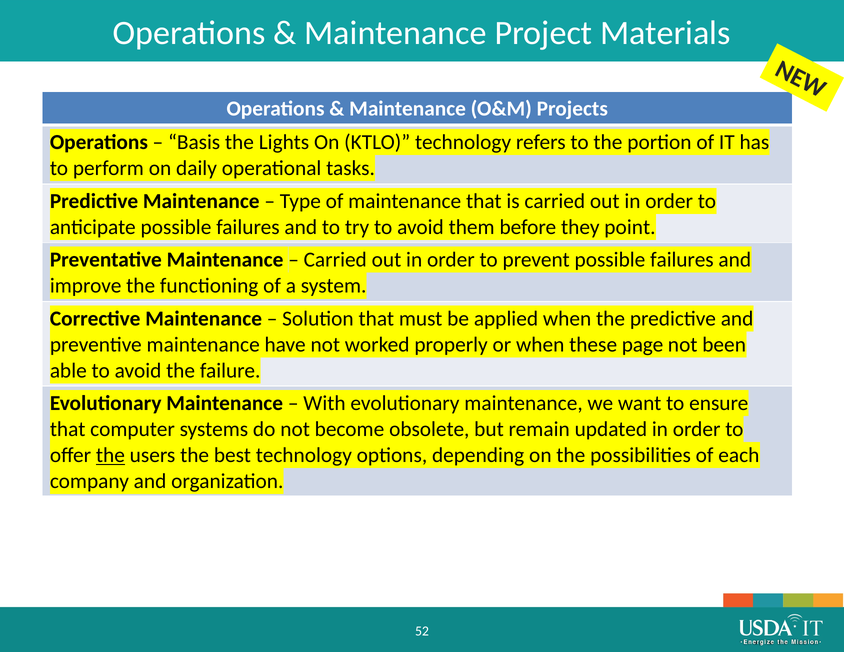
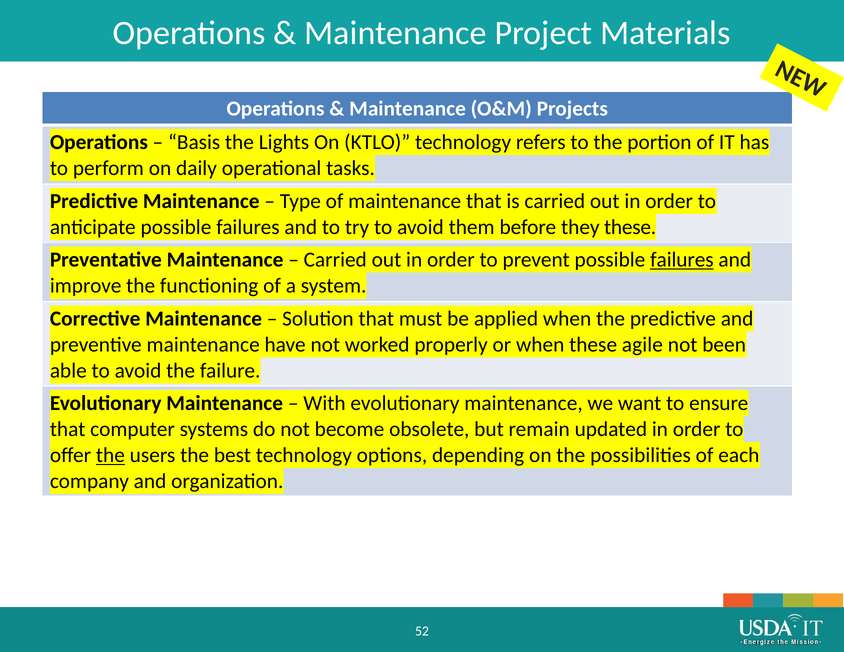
they point: point -> these
failures at (682, 260) underline: none -> present
page: page -> agile
